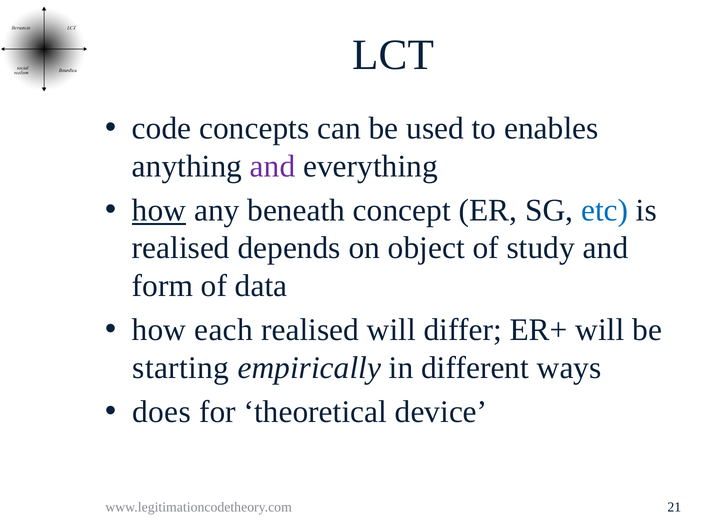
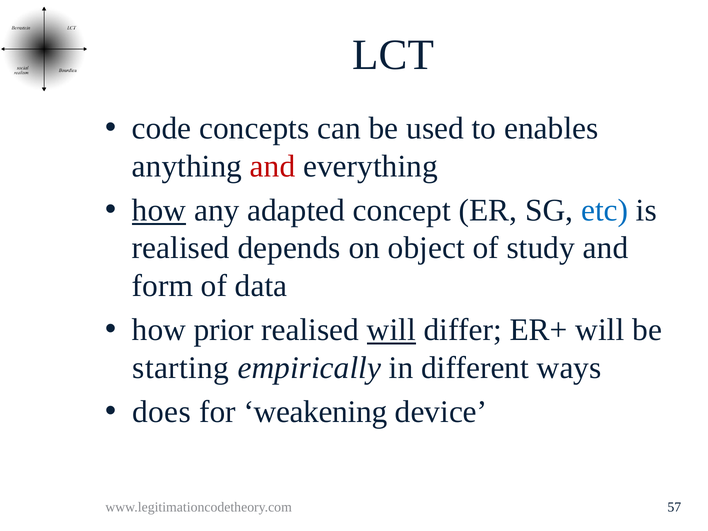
and at (273, 166) colour: purple -> red
beneath: beneath -> adapted
each: each -> prior
will at (391, 330) underline: none -> present
theoretical: theoretical -> weakening
21: 21 -> 57
